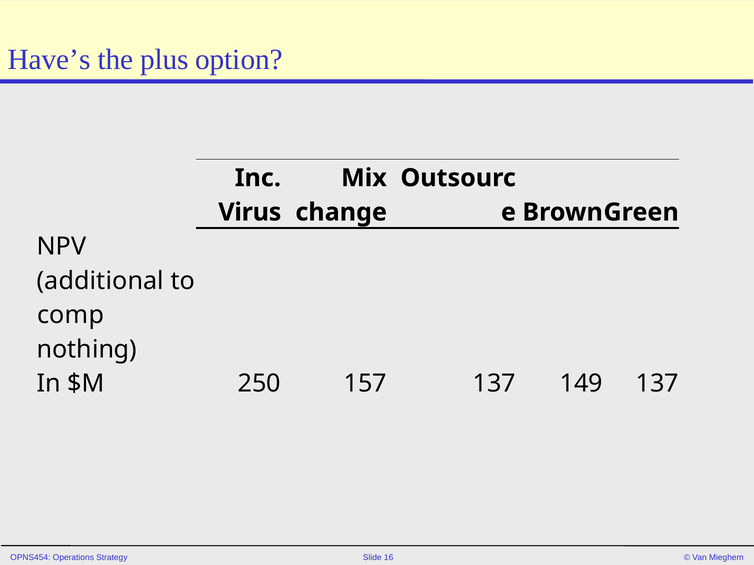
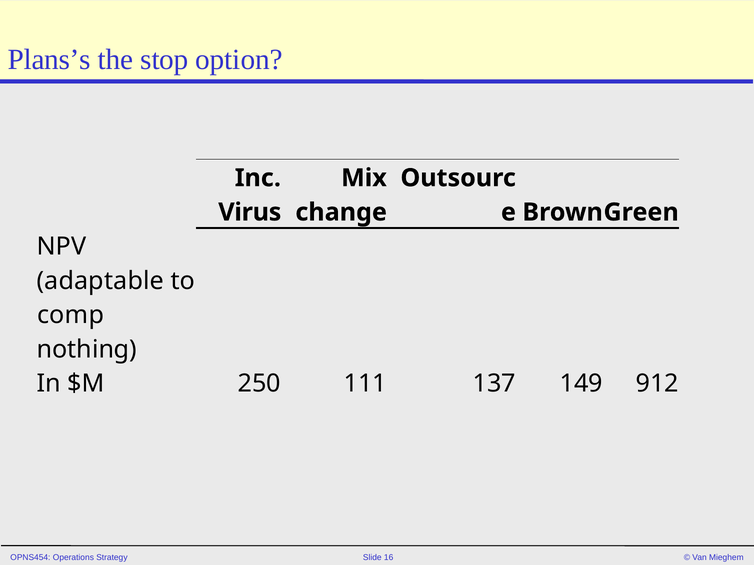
Have’s: Have’s -> Plans’s
plus: plus -> stop
additional: additional -> adaptable
157: 157 -> 111
149 137: 137 -> 912
